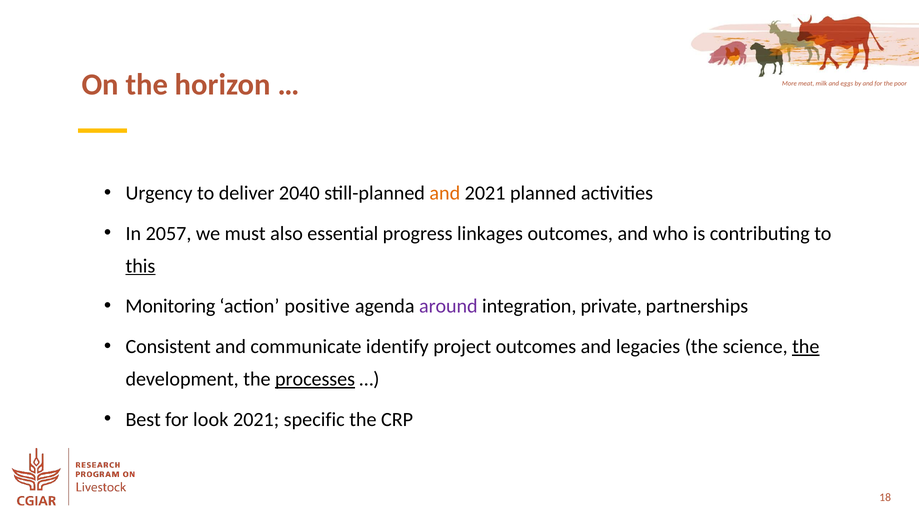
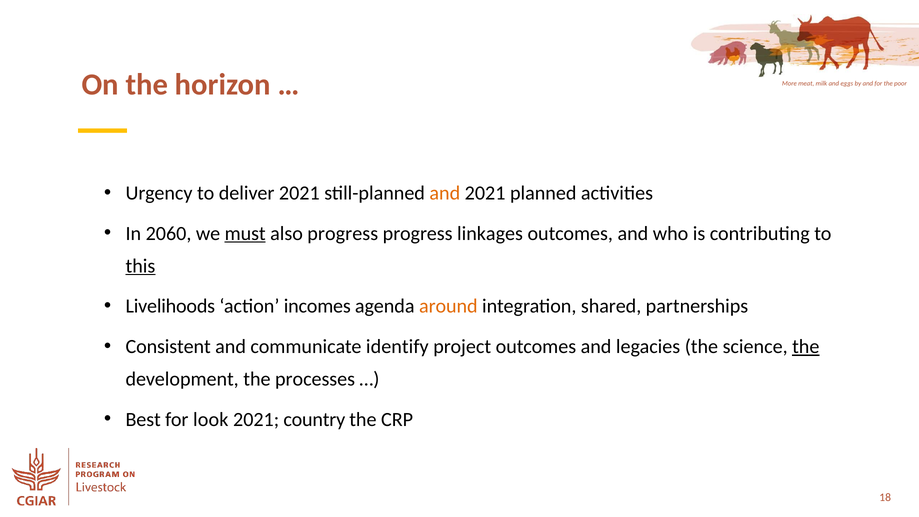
deliver 2040: 2040 -> 2021
2057: 2057 -> 2060
must underline: none -> present
also essential: essential -> progress
Monitoring: Monitoring -> Livelihoods
positive: positive -> incomes
around colour: purple -> orange
private: private -> shared
processes underline: present -> none
specific: specific -> country
